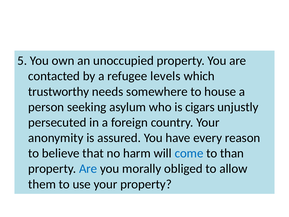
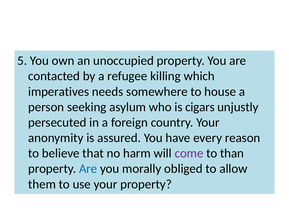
levels: levels -> killing
trustworthy: trustworthy -> imperatives
come colour: blue -> purple
